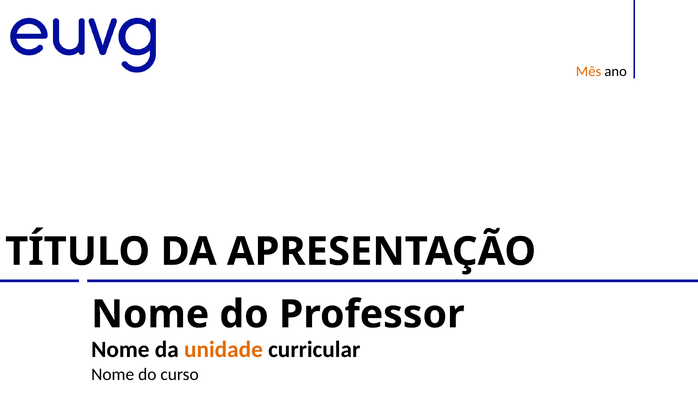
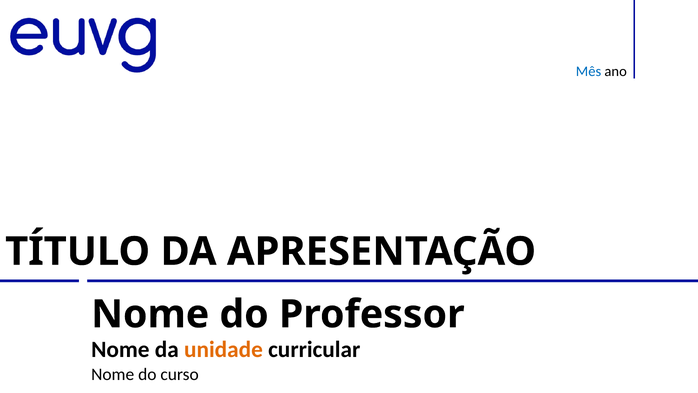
Mês colour: orange -> blue
